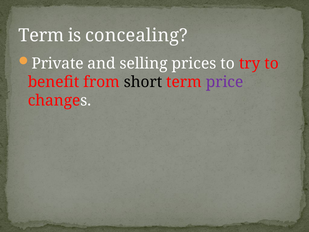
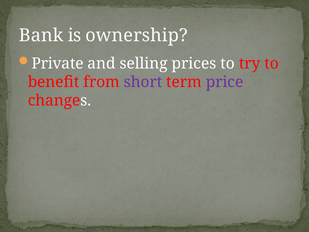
Term at (41, 35): Term -> Bank
concealing: concealing -> ownership
short colour: black -> purple
